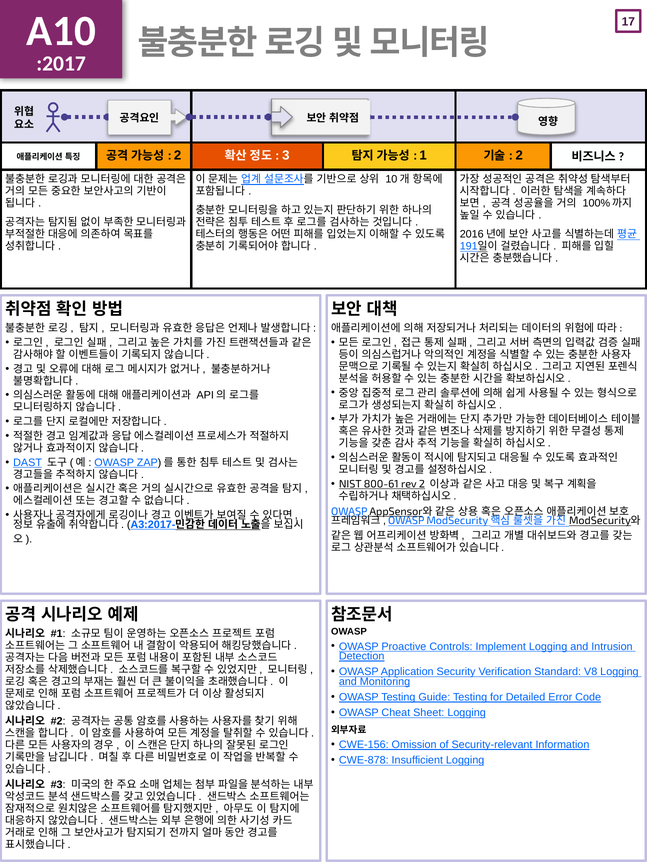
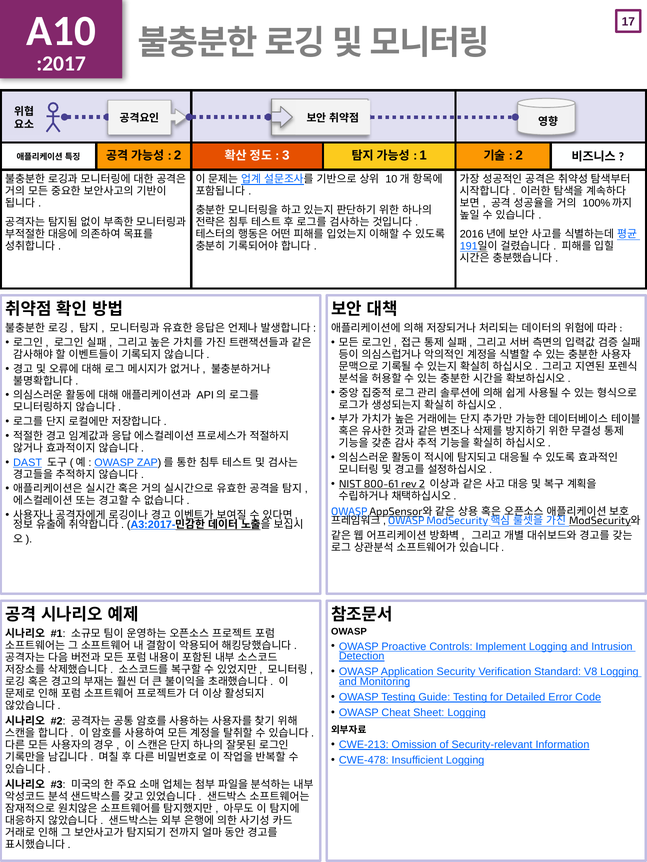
CWE-156: CWE-156 -> CWE-213
CWE-878: CWE-878 -> CWE-478
